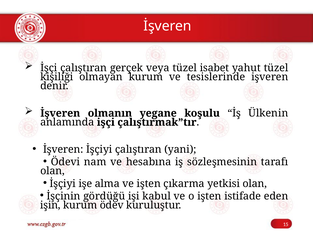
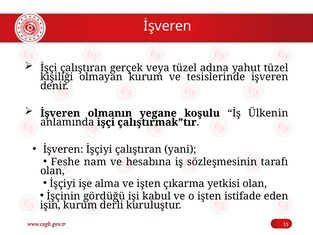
isabet: isabet -> adına
Ödevi: Ödevi -> Feshe
ödev: ödev -> derli
